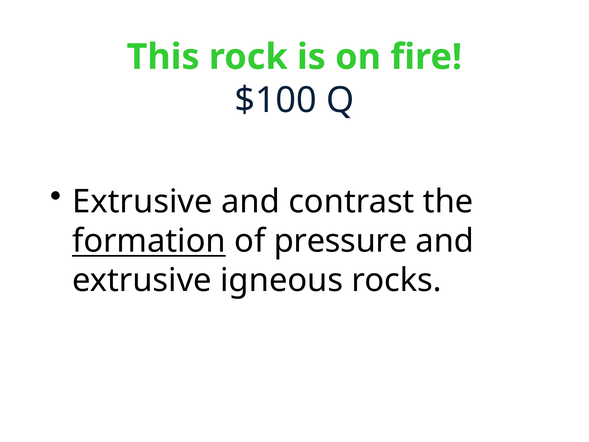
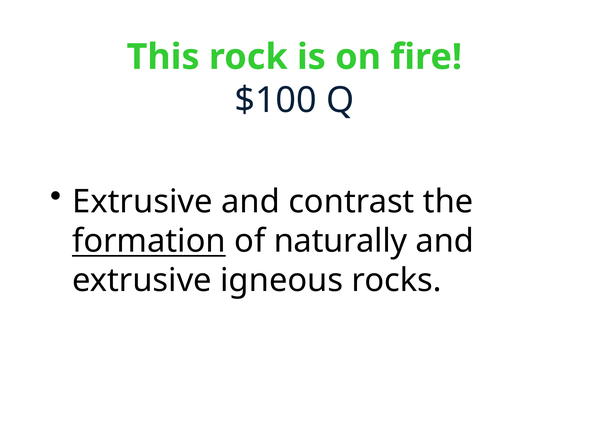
pressure: pressure -> naturally
